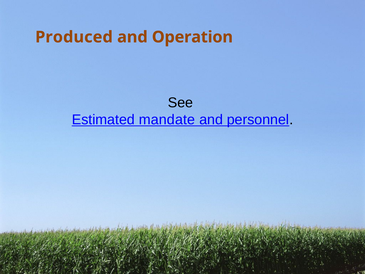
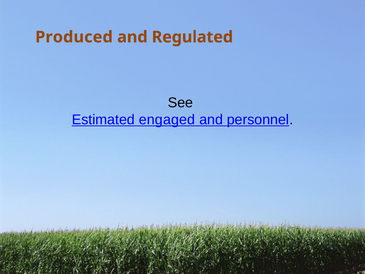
Operation: Operation -> Regulated
mandate: mandate -> engaged
